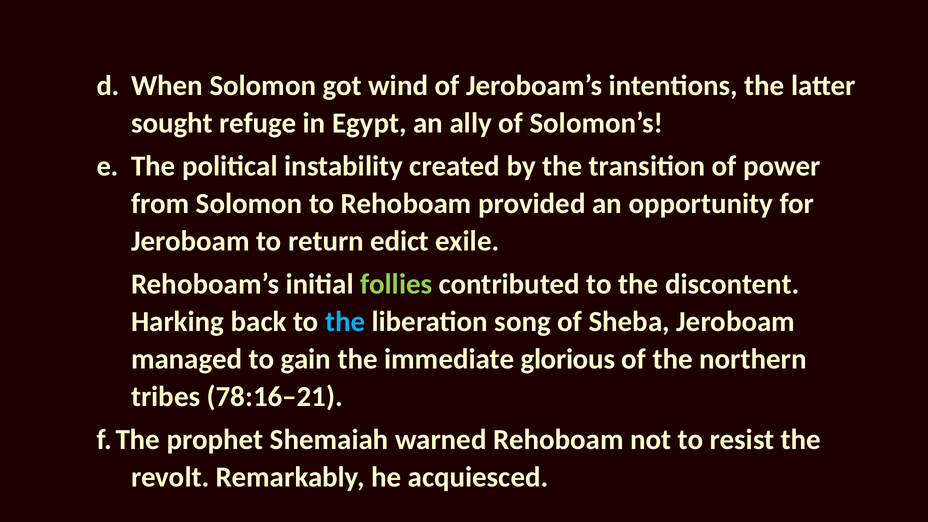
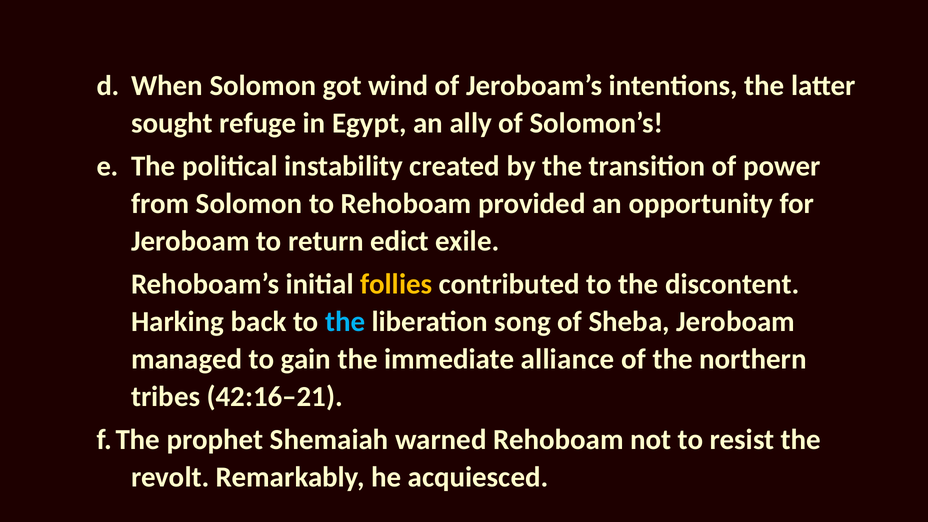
follies colour: light green -> yellow
glorious: glorious -> alliance
78:16–21: 78:16–21 -> 42:16–21
